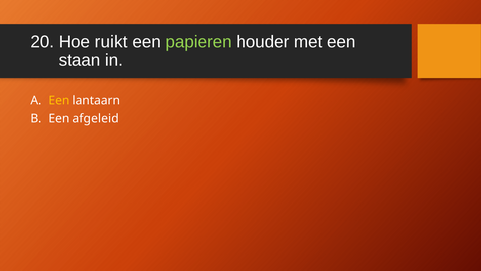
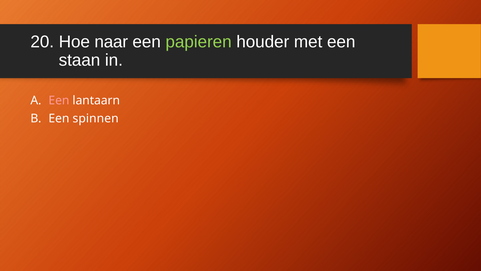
ruikt: ruikt -> naar
Een at (59, 100) colour: yellow -> pink
afgeleid: afgeleid -> spinnen
